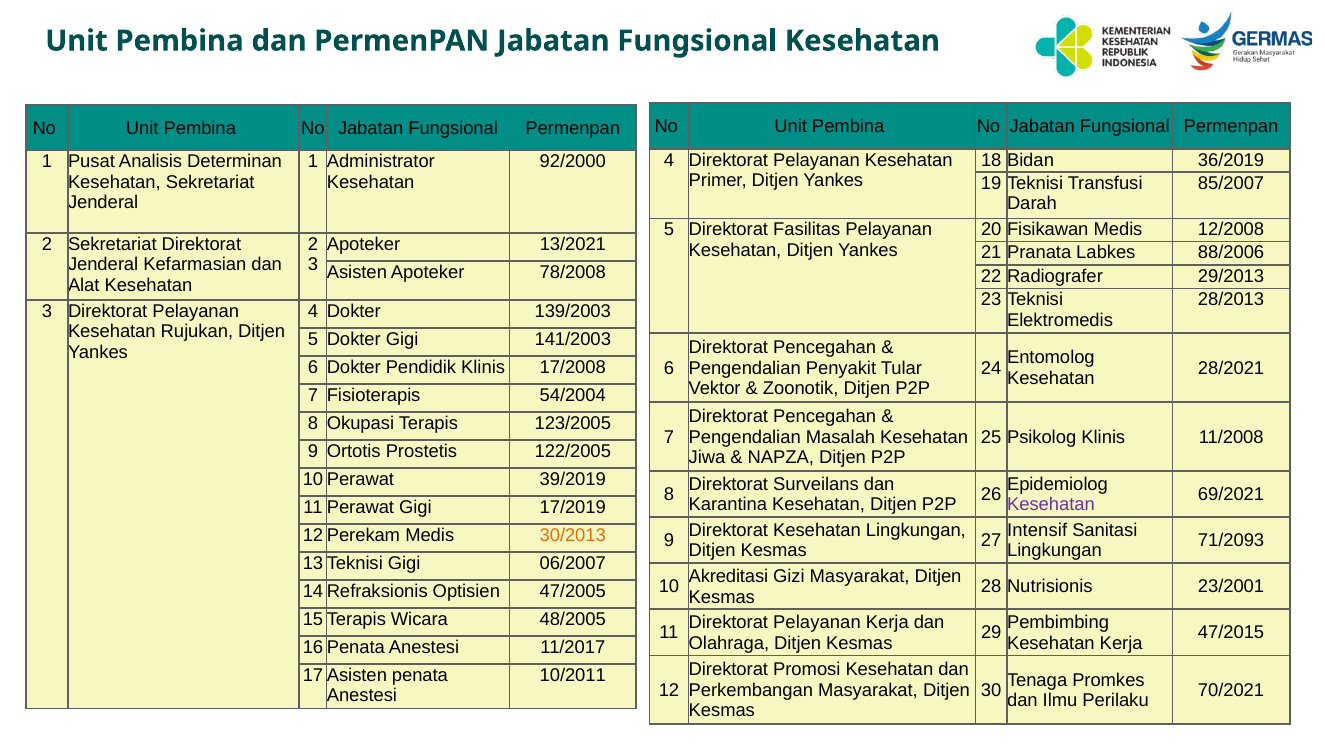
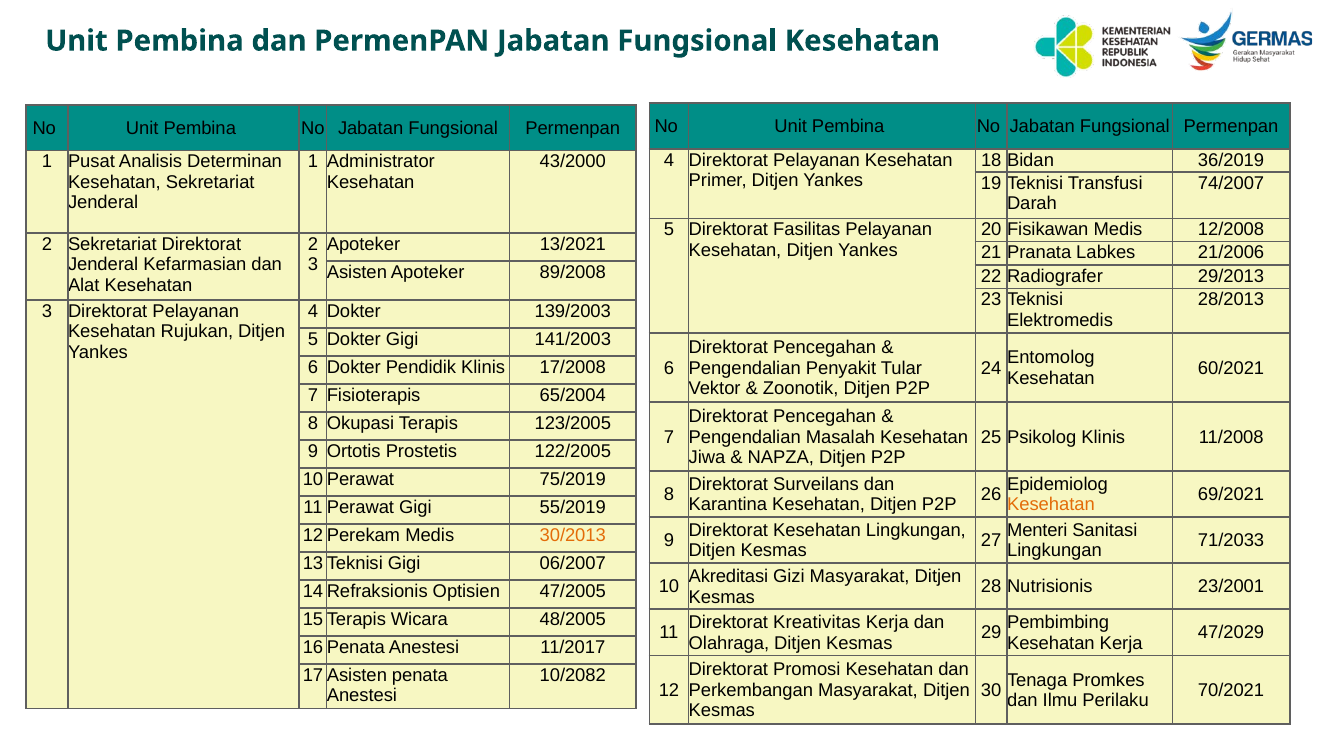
92/2000: 92/2000 -> 43/2000
85/2007: 85/2007 -> 74/2007
88/2006: 88/2006 -> 21/2006
78/2008: 78/2008 -> 89/2008
28/2021: 28/2021 -> 60/2021
54/2004: 54/2004 -> 65/2004
39/2019: 39/2019 -> 75/2019
Kesehatan at (1051, 504) colour: purple -> orange
17/2019: 17/2019 -> 55/2019
Intensif: Intensif -> Menteri
71/2093: 71/2093 -> 71/2033
Pelayanan at (817, 622): Pelayanan -> Kreativitas
47/2015: 47/2015 -> 47/2029
10/2011: 10/2011 -> 10/2082
